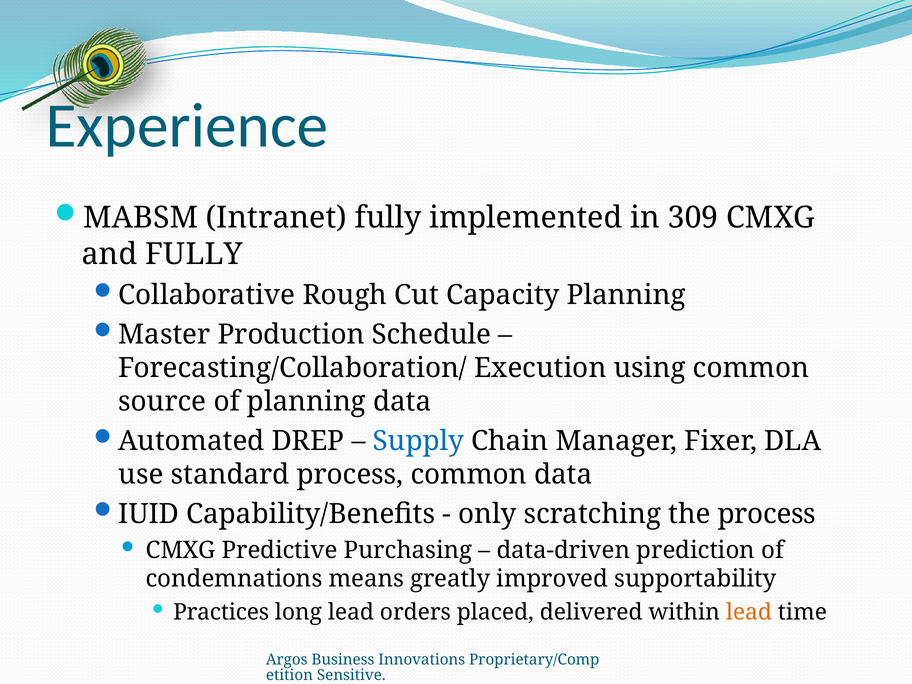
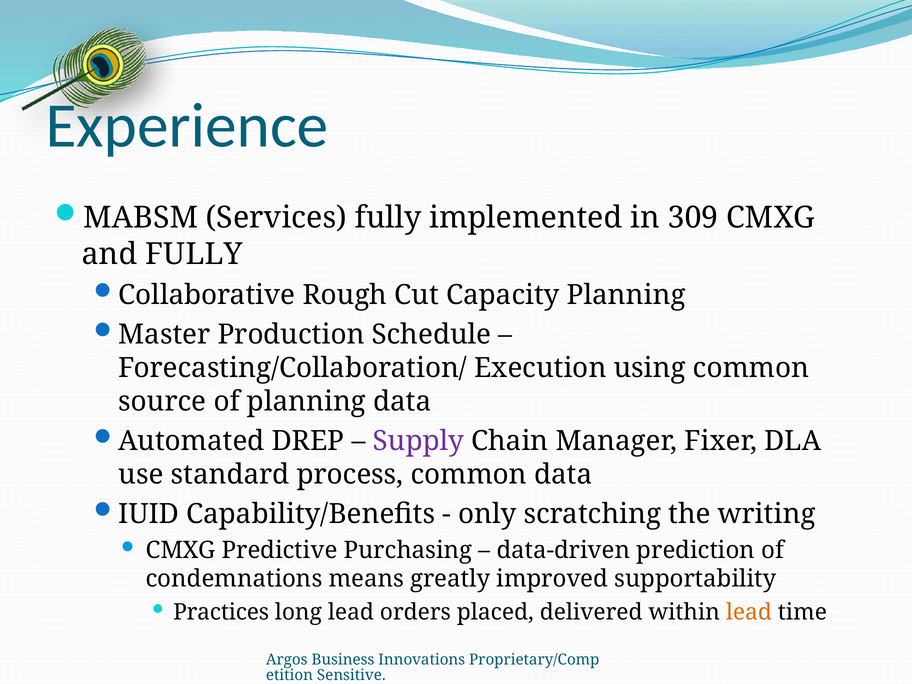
Intranet: Intranet -> Services
Supply colour: blue -> purple
the process: process -> writing
